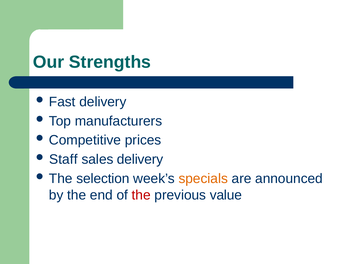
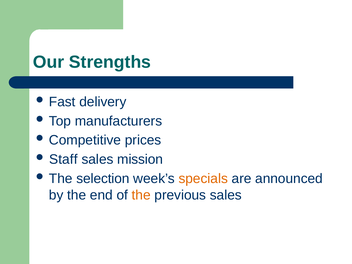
sales delivery: delivery -> mission
the at (141, 195) colour: red -> orange
previous value: value -> sales
